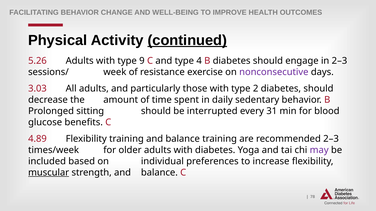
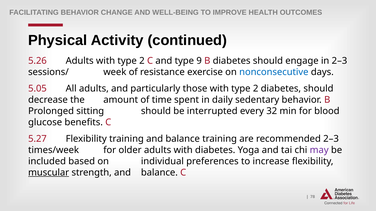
continued underline: present -> none
Adults with type 9: 9 -> 2
4: 4 -> 9
nonconsecutive colour: purple -> blue
3.03: 3.03 -> 5.05
31: 31 -> 32
4.89: 4.89 -> 5.27
